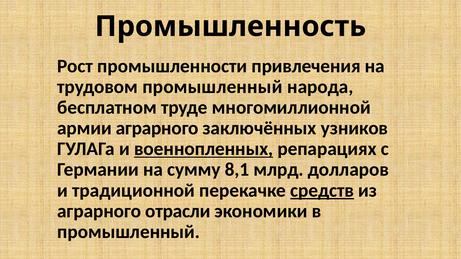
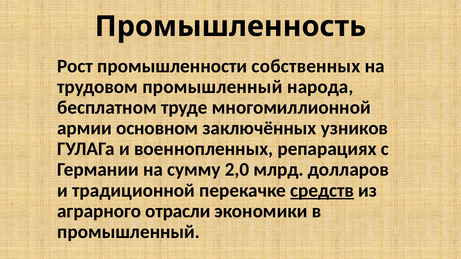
привлечения: привлечения -> собственных
армии аграрного: аграрного -> основном
военнопленных underline: present -> none
8,1: 8,1 -> 2,0
